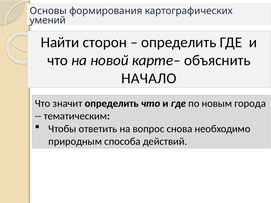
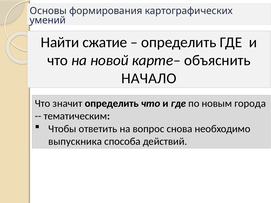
сторон: сторон -> сжатие
природным: природным -> выпускника
